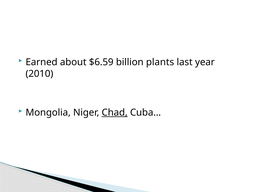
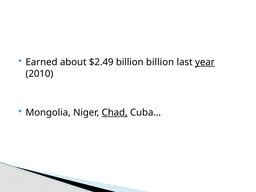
$6.59: $6.59 -> $2.49
billion plants: plants -> billion
year underline: none -> present
